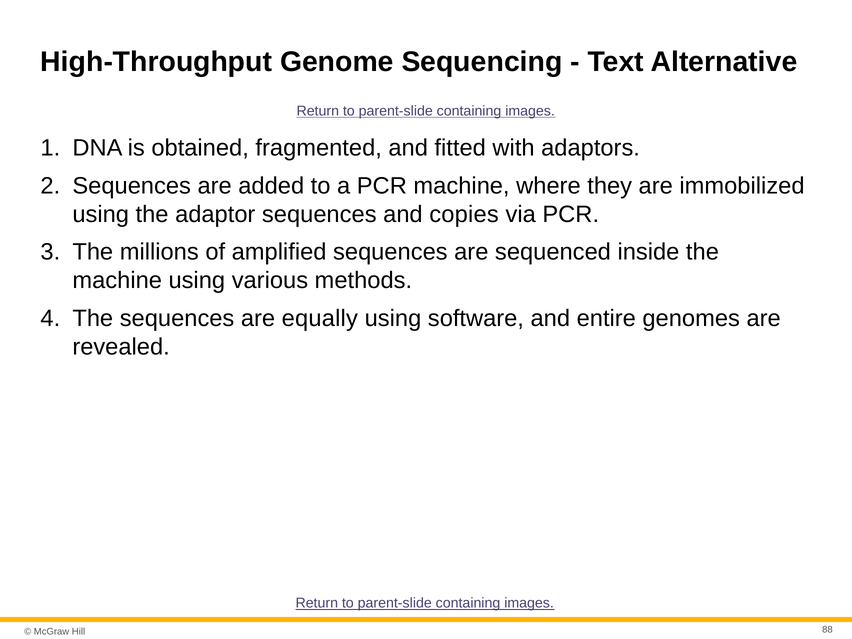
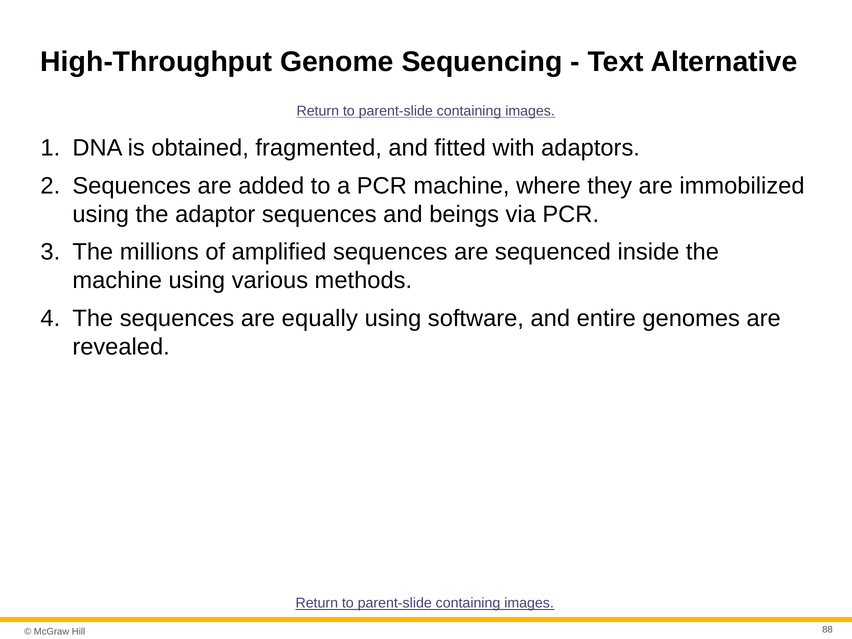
copies: copies -> beings
